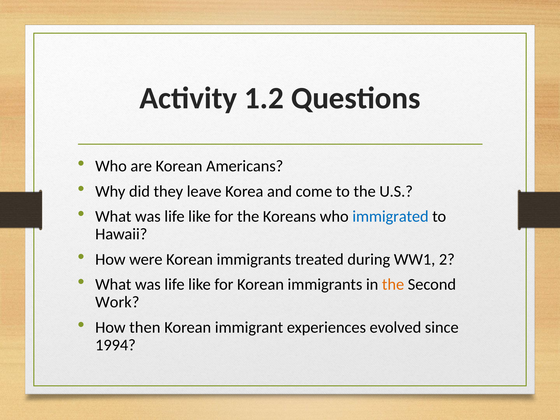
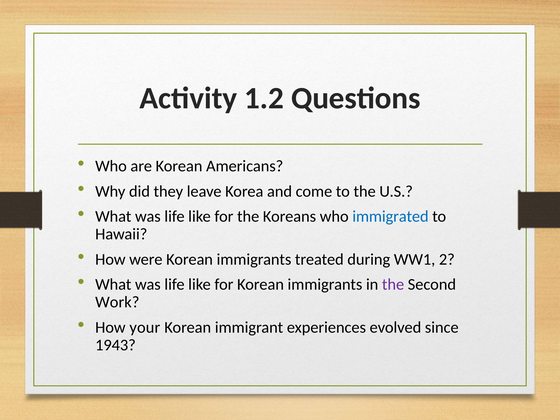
the at (393, 285) colour: orange -> purple
then: then -> your
1994: 1994 -> 1943
